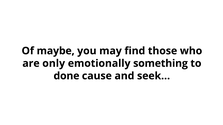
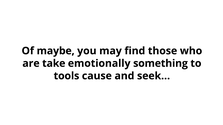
only: only -> take
done: done -> tools
